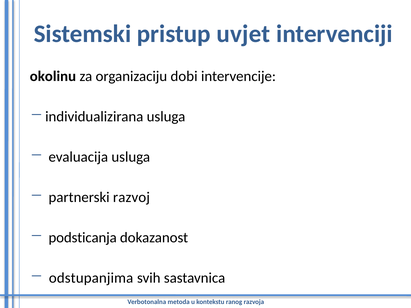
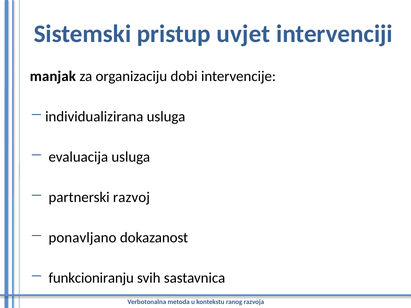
okolinu: okolinu -> manjak
podsticanja: podsticanja -> ponavljano
odstupanjima: odstupanjima -> funkcioniranju
